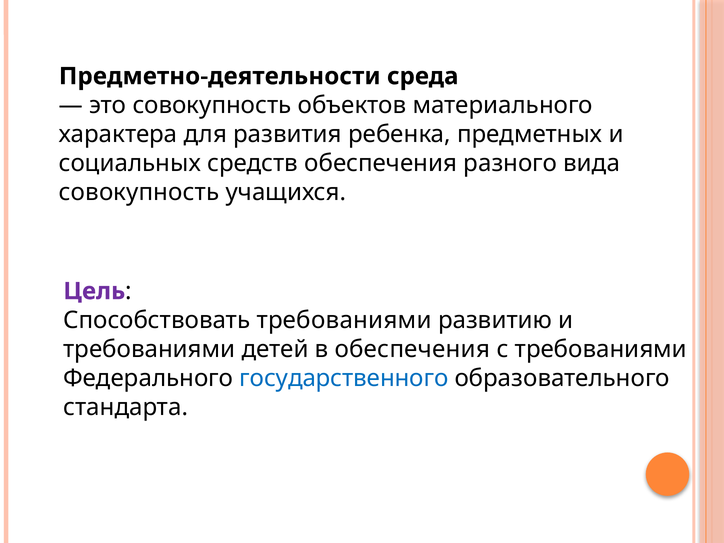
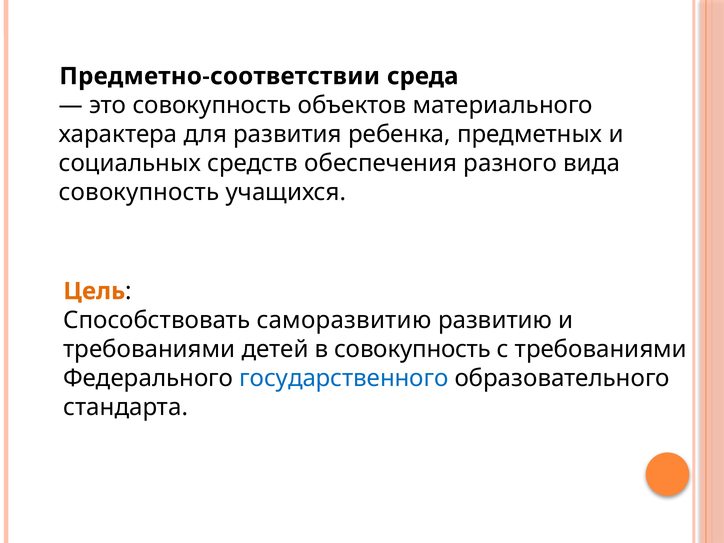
Предметно-деятельности: Предметно-деятельности -> Предметно-соответствии
Цель colour: purple -> orange
Способствовать требованиями: требованиями -> саморазвитию
в обеспечения: обеспечения -> совокупность
